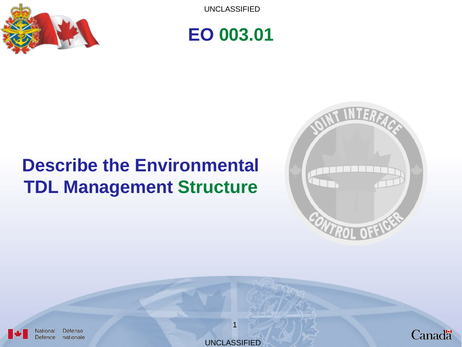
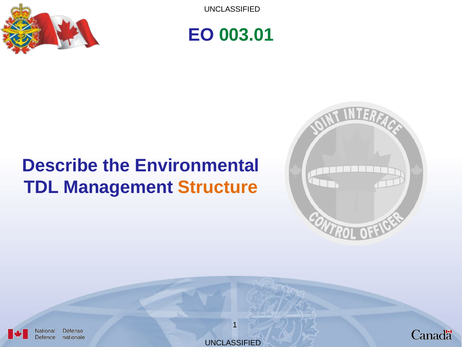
Structure colour: green -> orange
